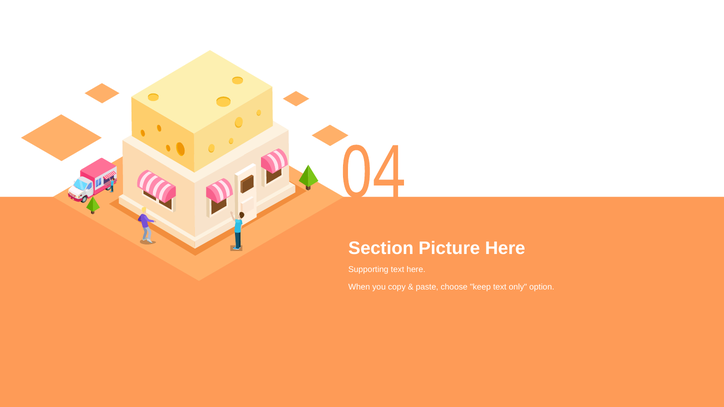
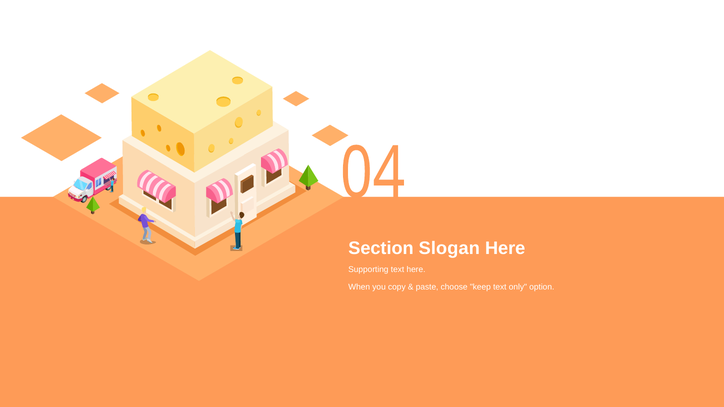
Picture: Picture -> Slogan
